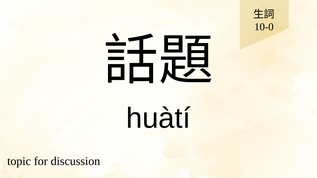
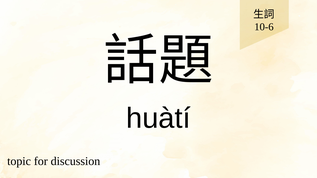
10-0: 10-0 -> 10-6
